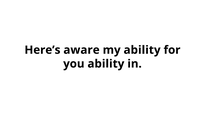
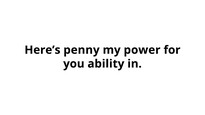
aware: aware -> penny
my ability: ability -> power
